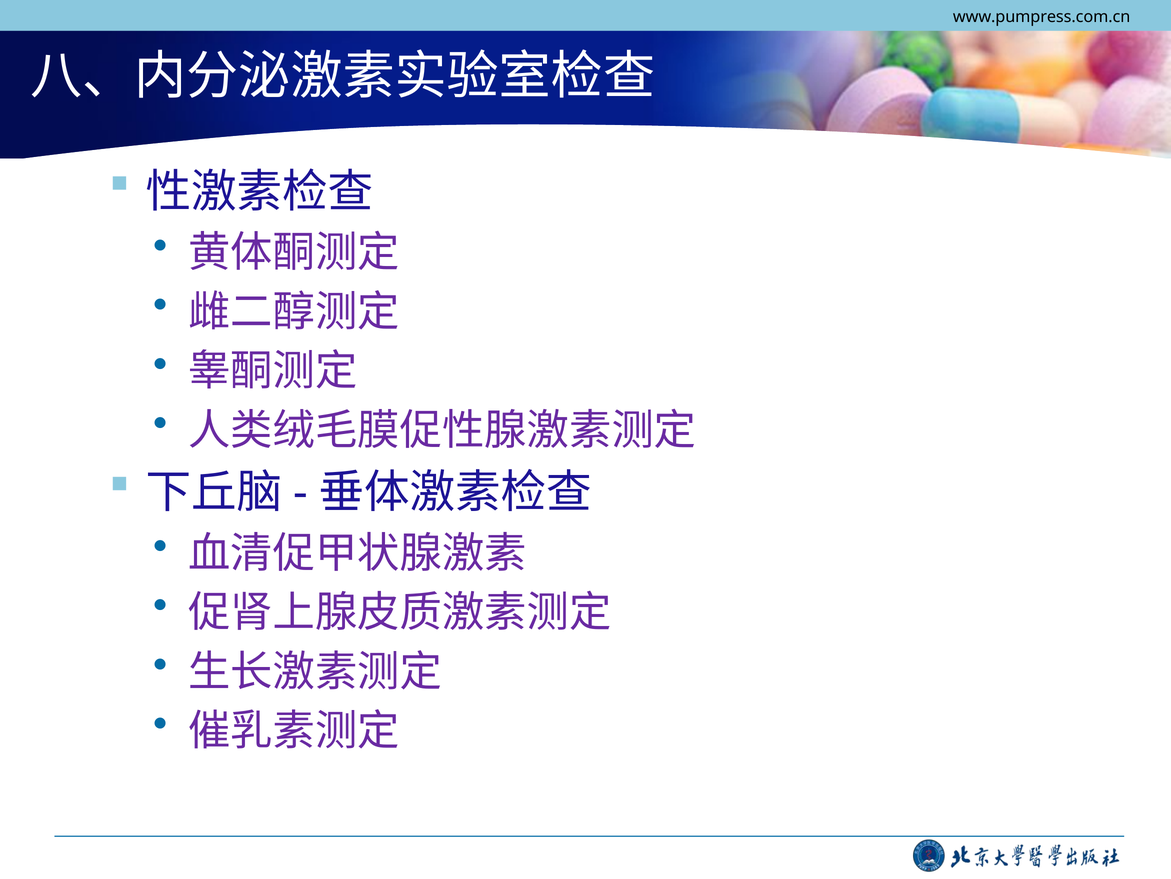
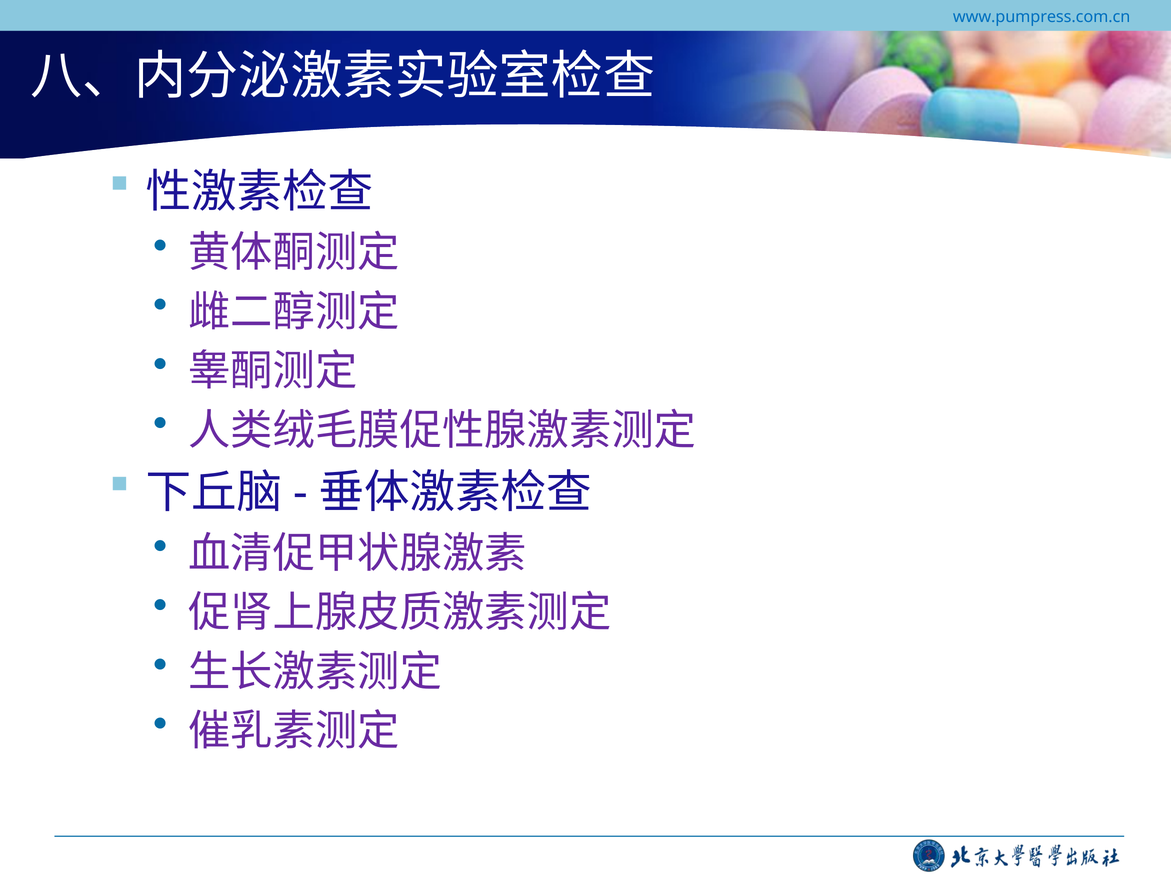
www.pumpress.com.cn colour: black -> blue
